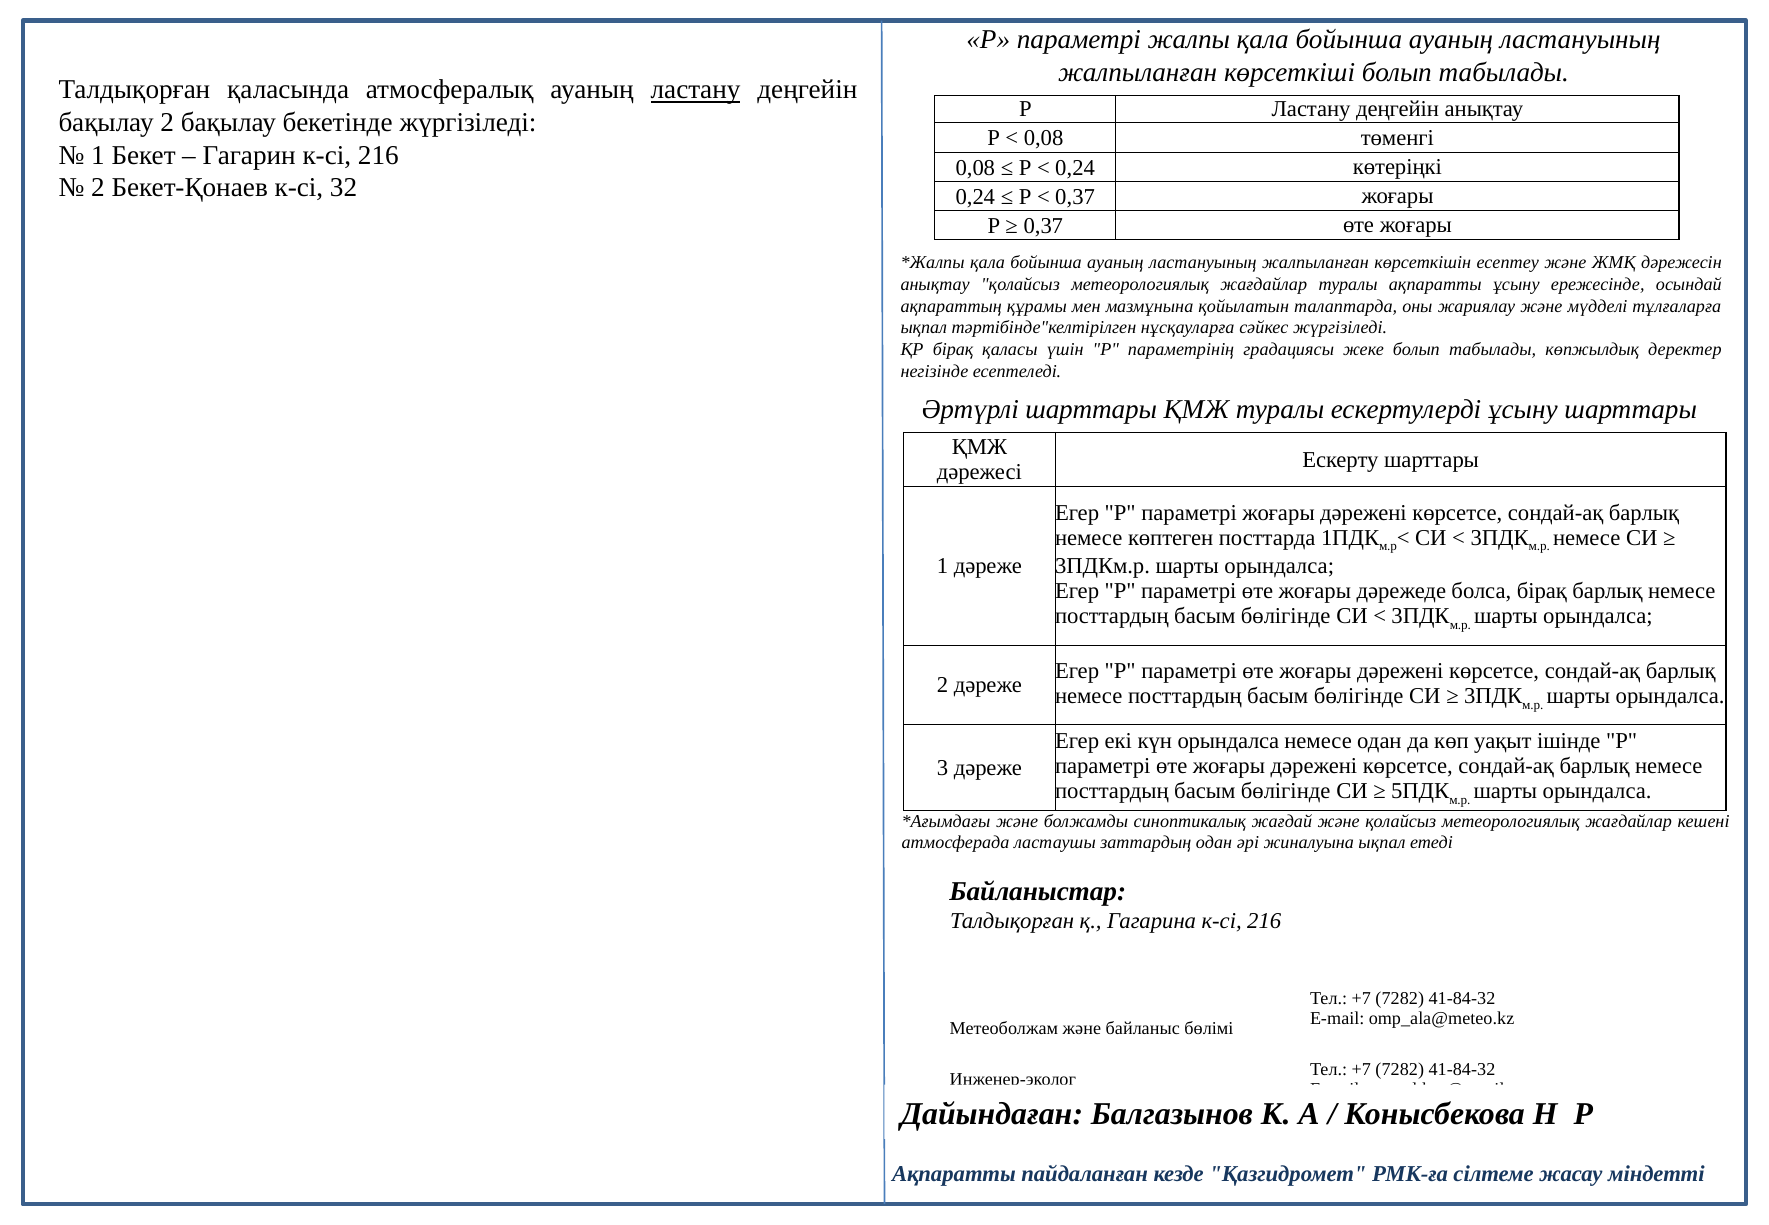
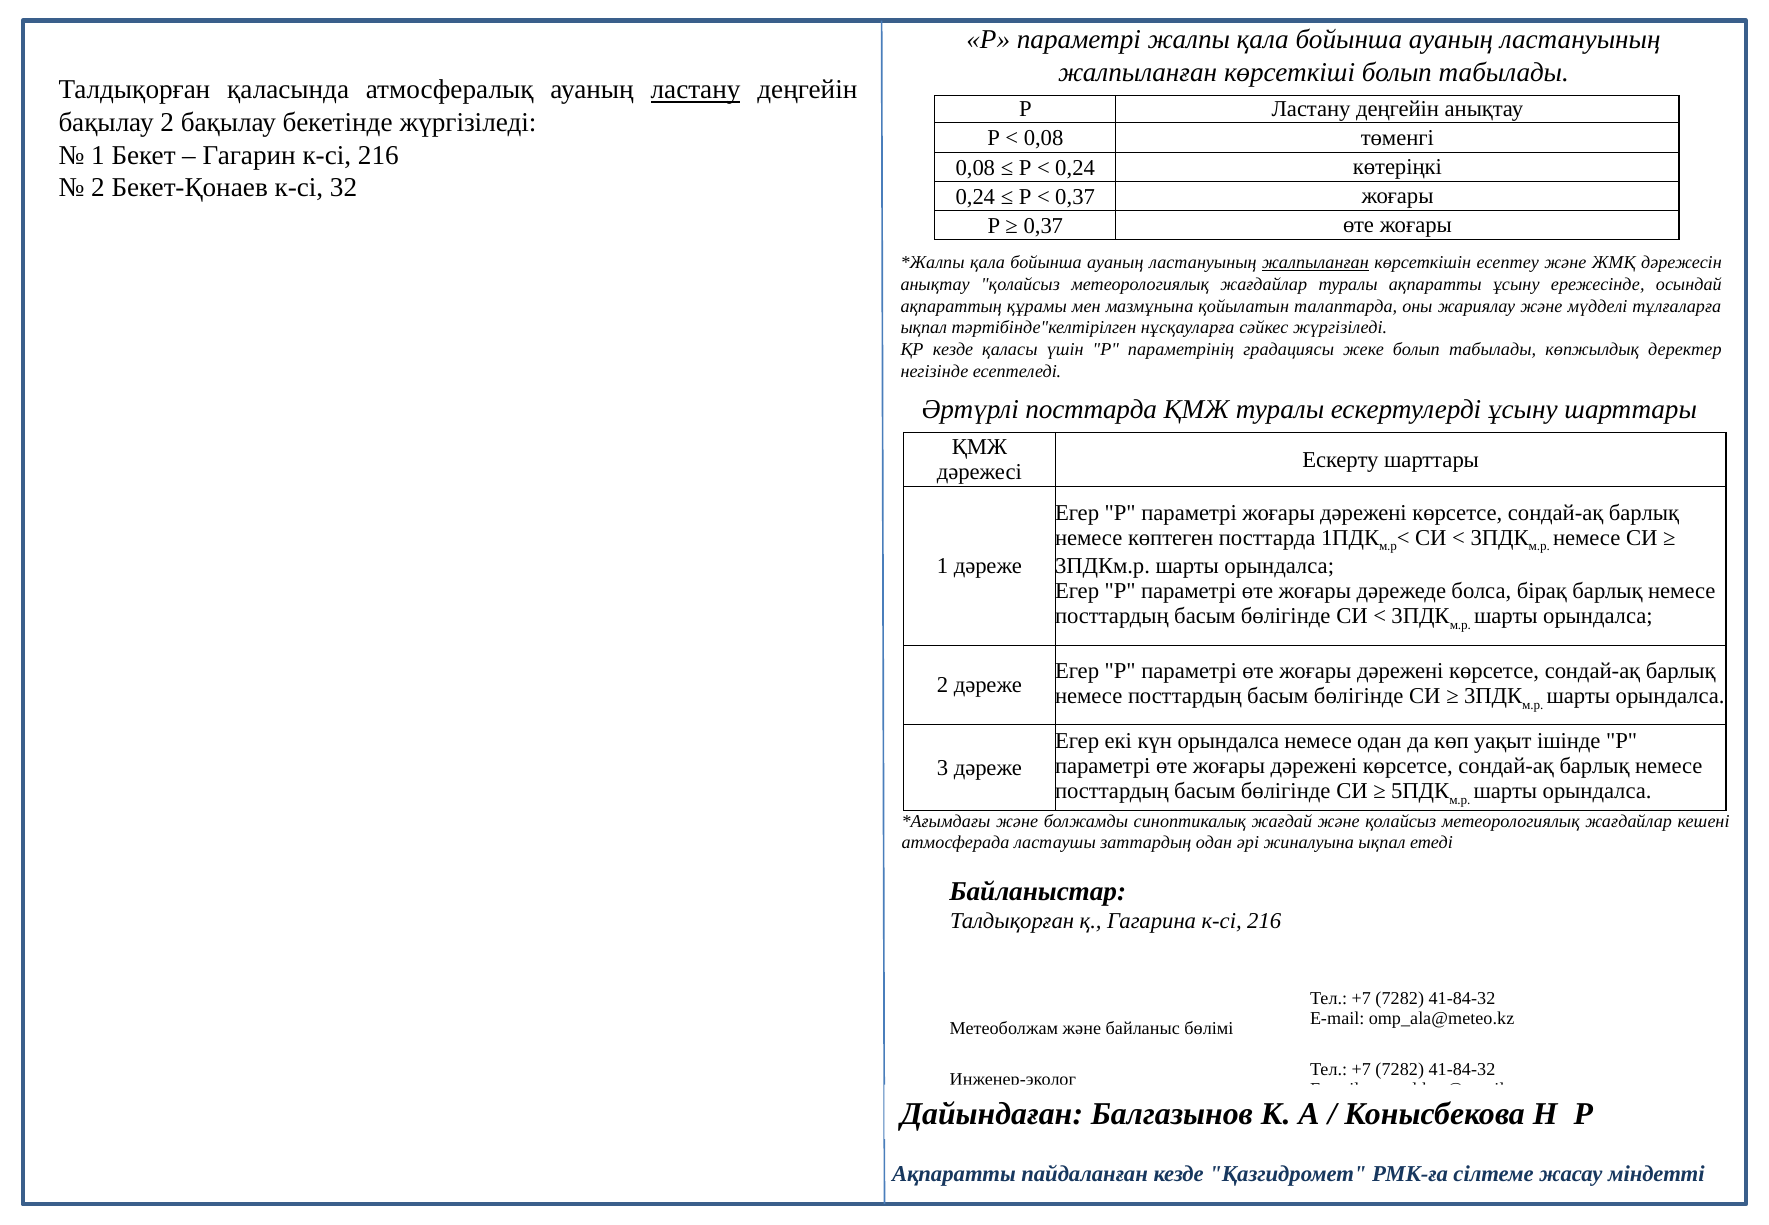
жалпыланған at (1315, 262) underline: none -> present
ҚР бірақ: бірақ -> кезде
Әртүрлі шарттары: шарттары -> посттарда
